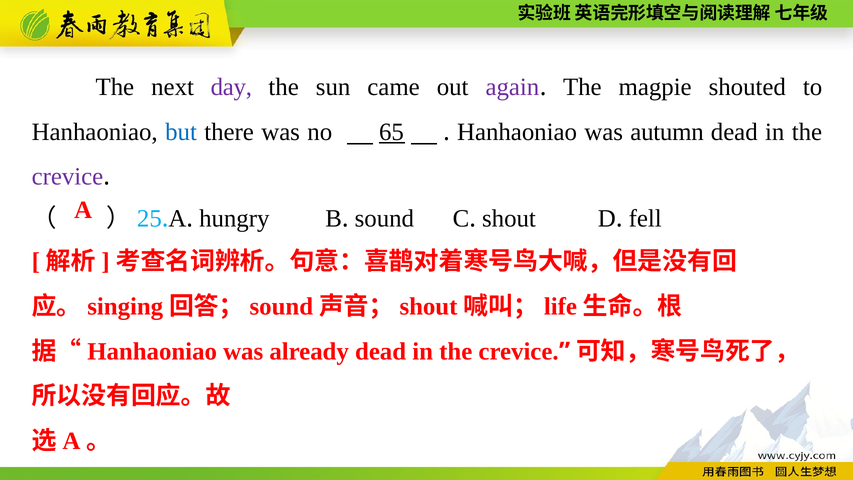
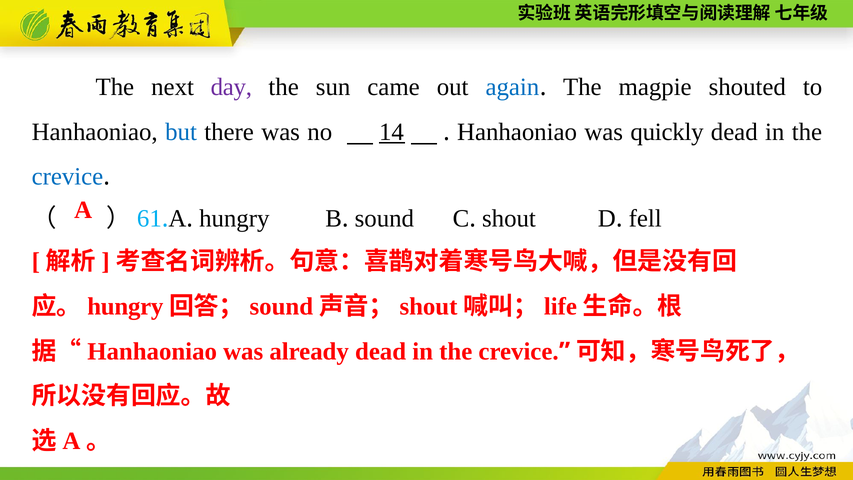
again colour: purple -> blue
65: 65 -> 14
autumn: autumn -> quickly
crevice at (67, 177) colour: purple -> blue
25: 25 -> 61
singing at (125, 306): singing -> hungry
